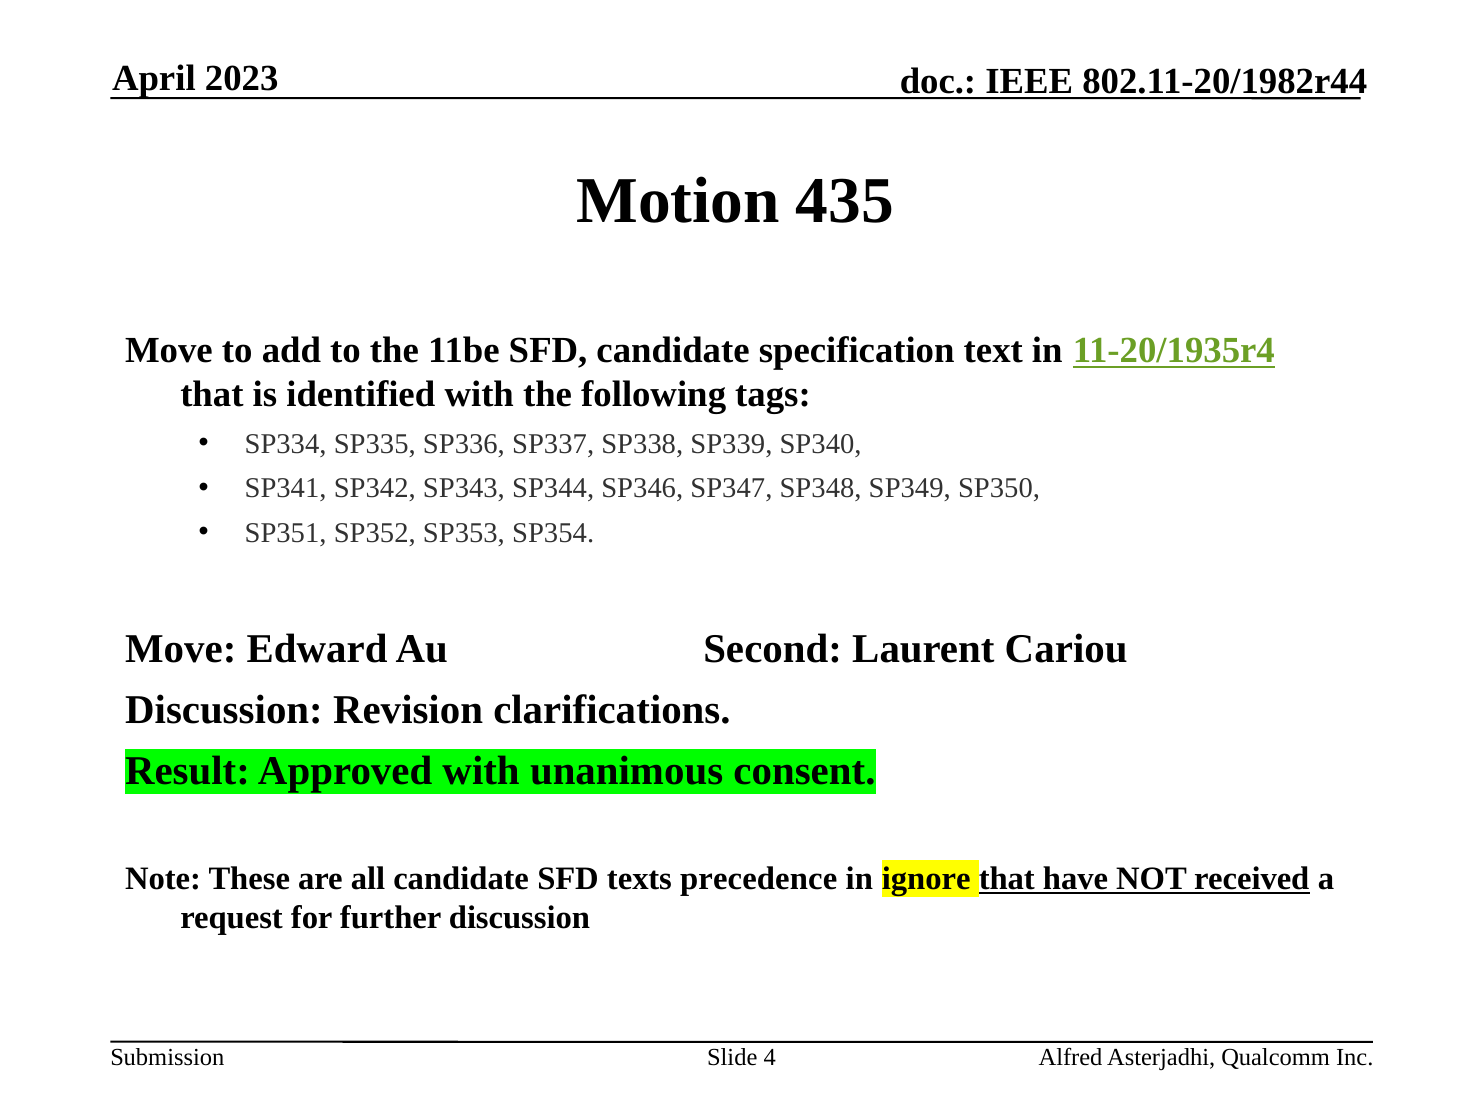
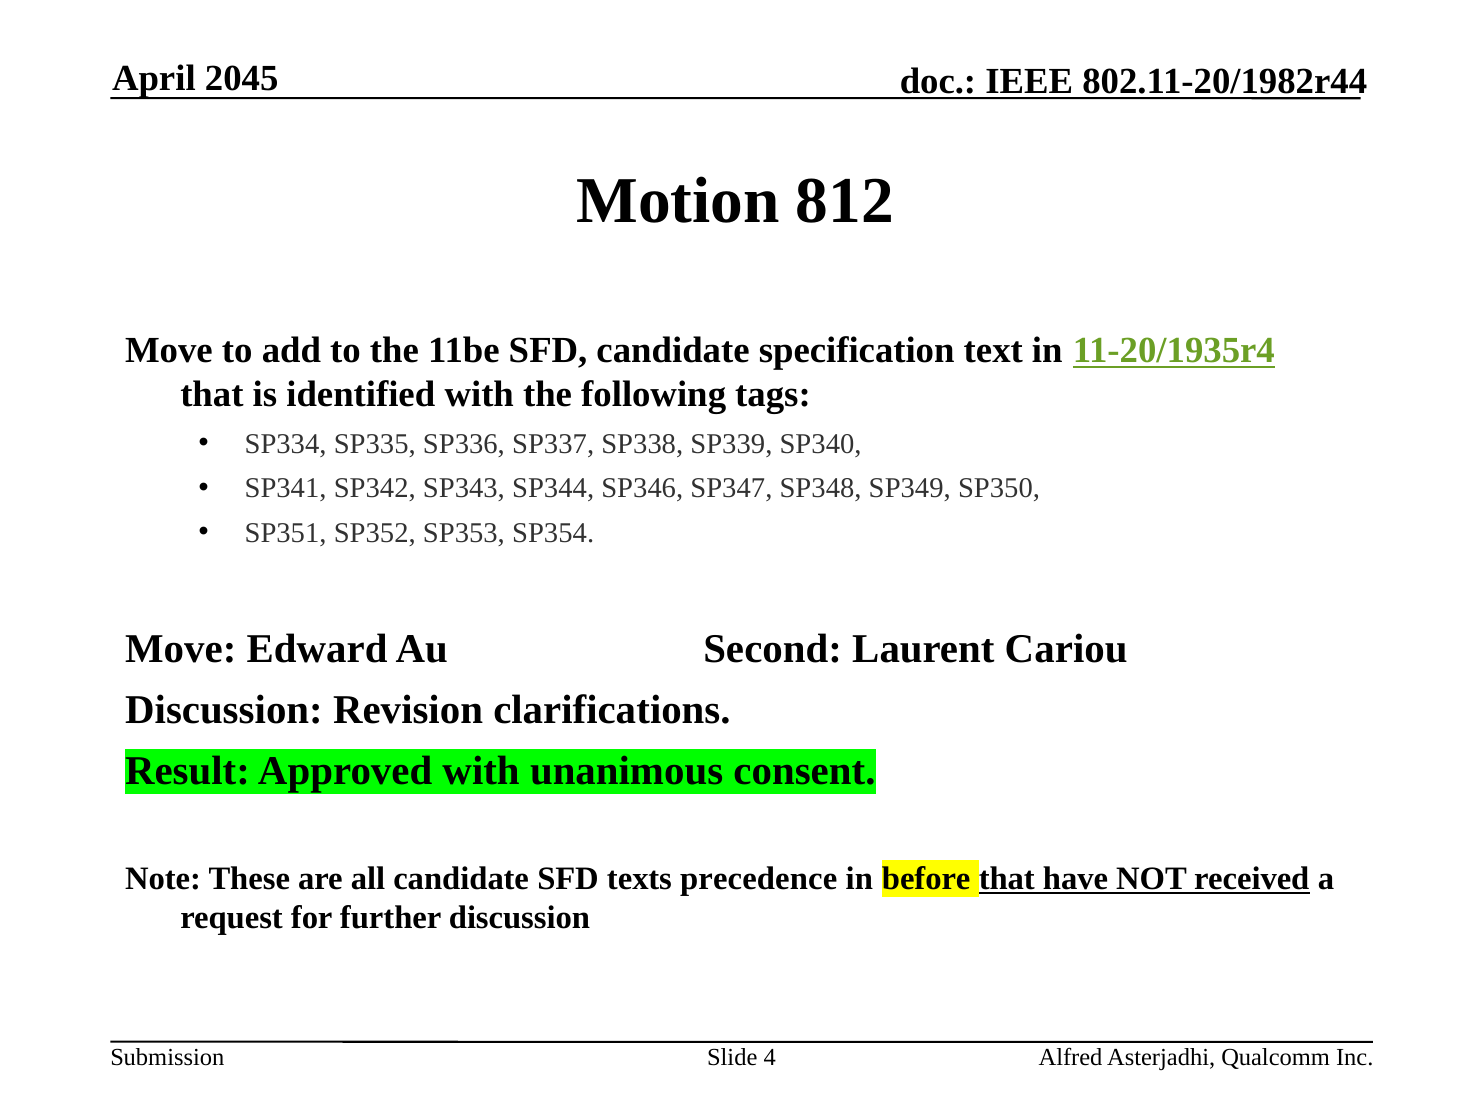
2023: 2023 -> 2045
435: 435 -> 812
ignore: ignore -> before
